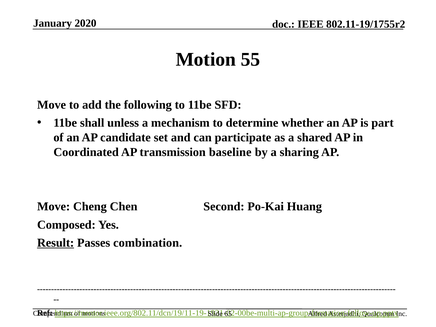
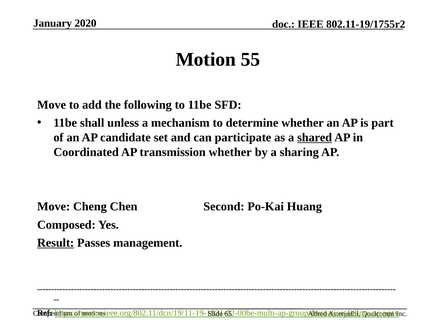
shared underline: none -> present
transmission baseline: baseline -> whether
combination: combination -> management
